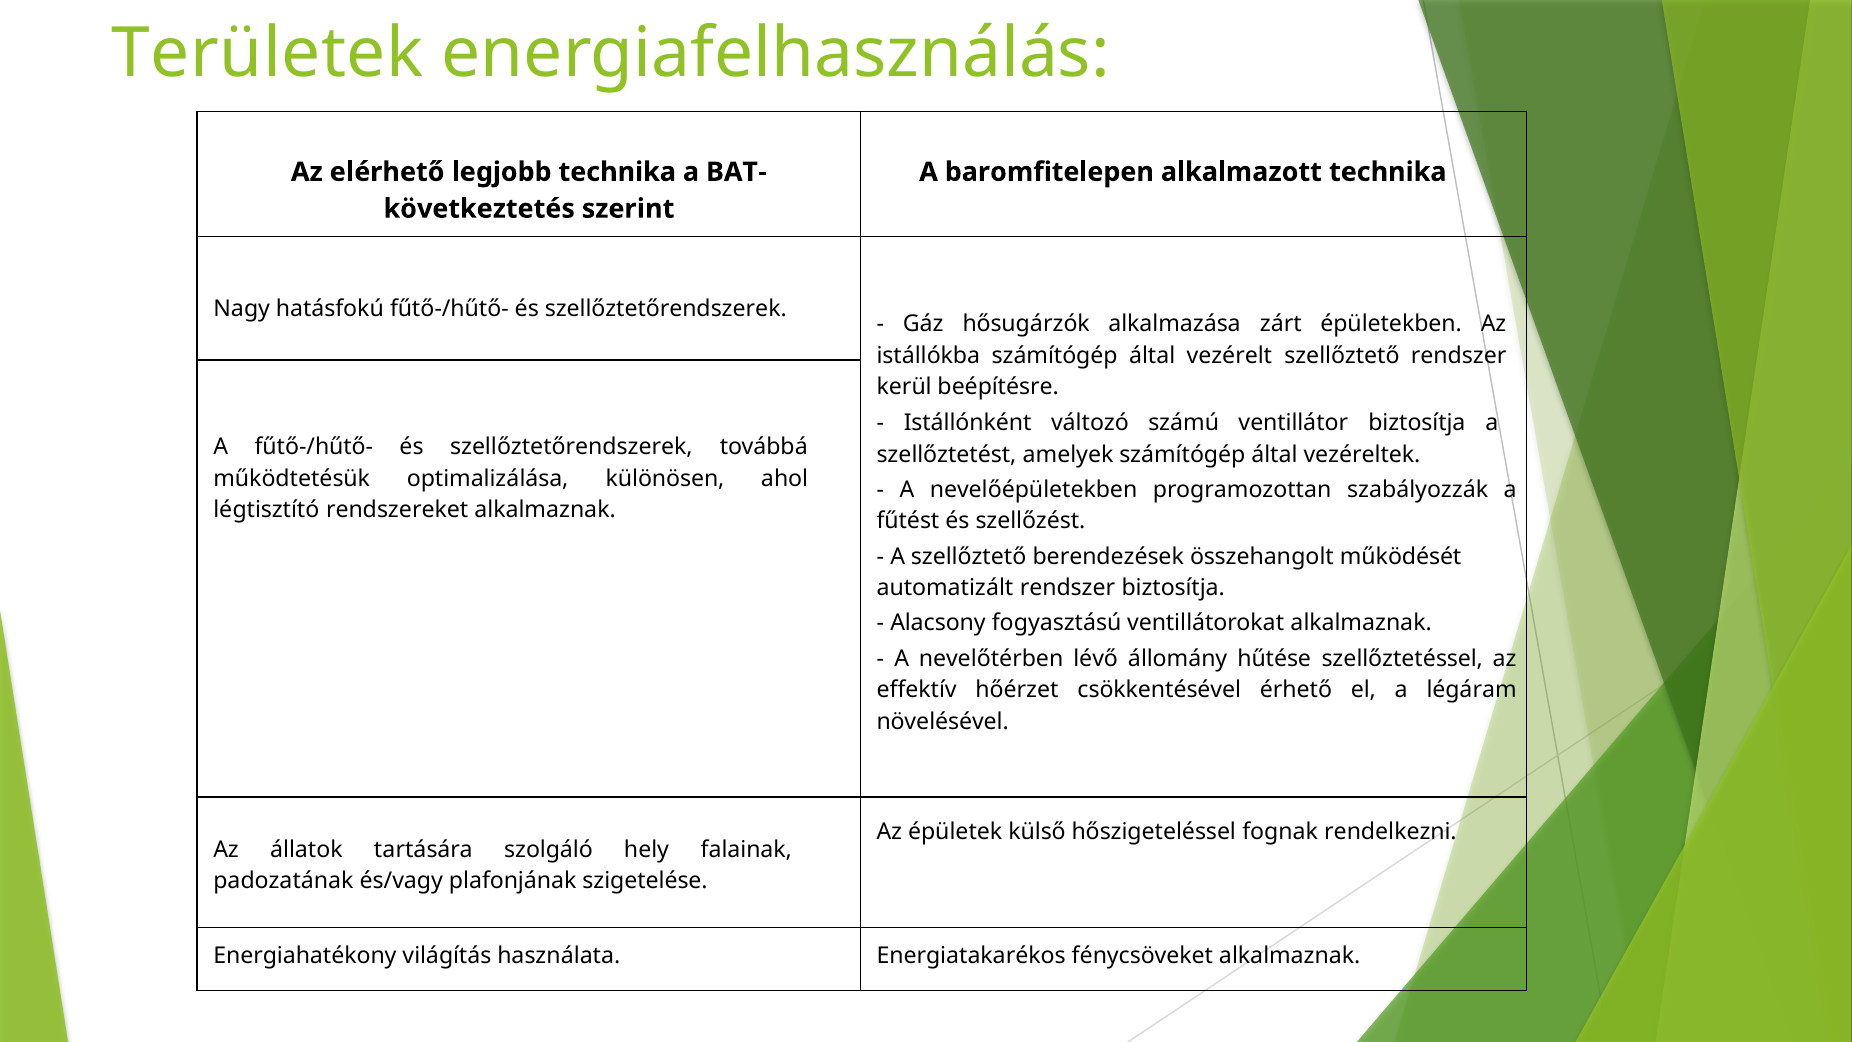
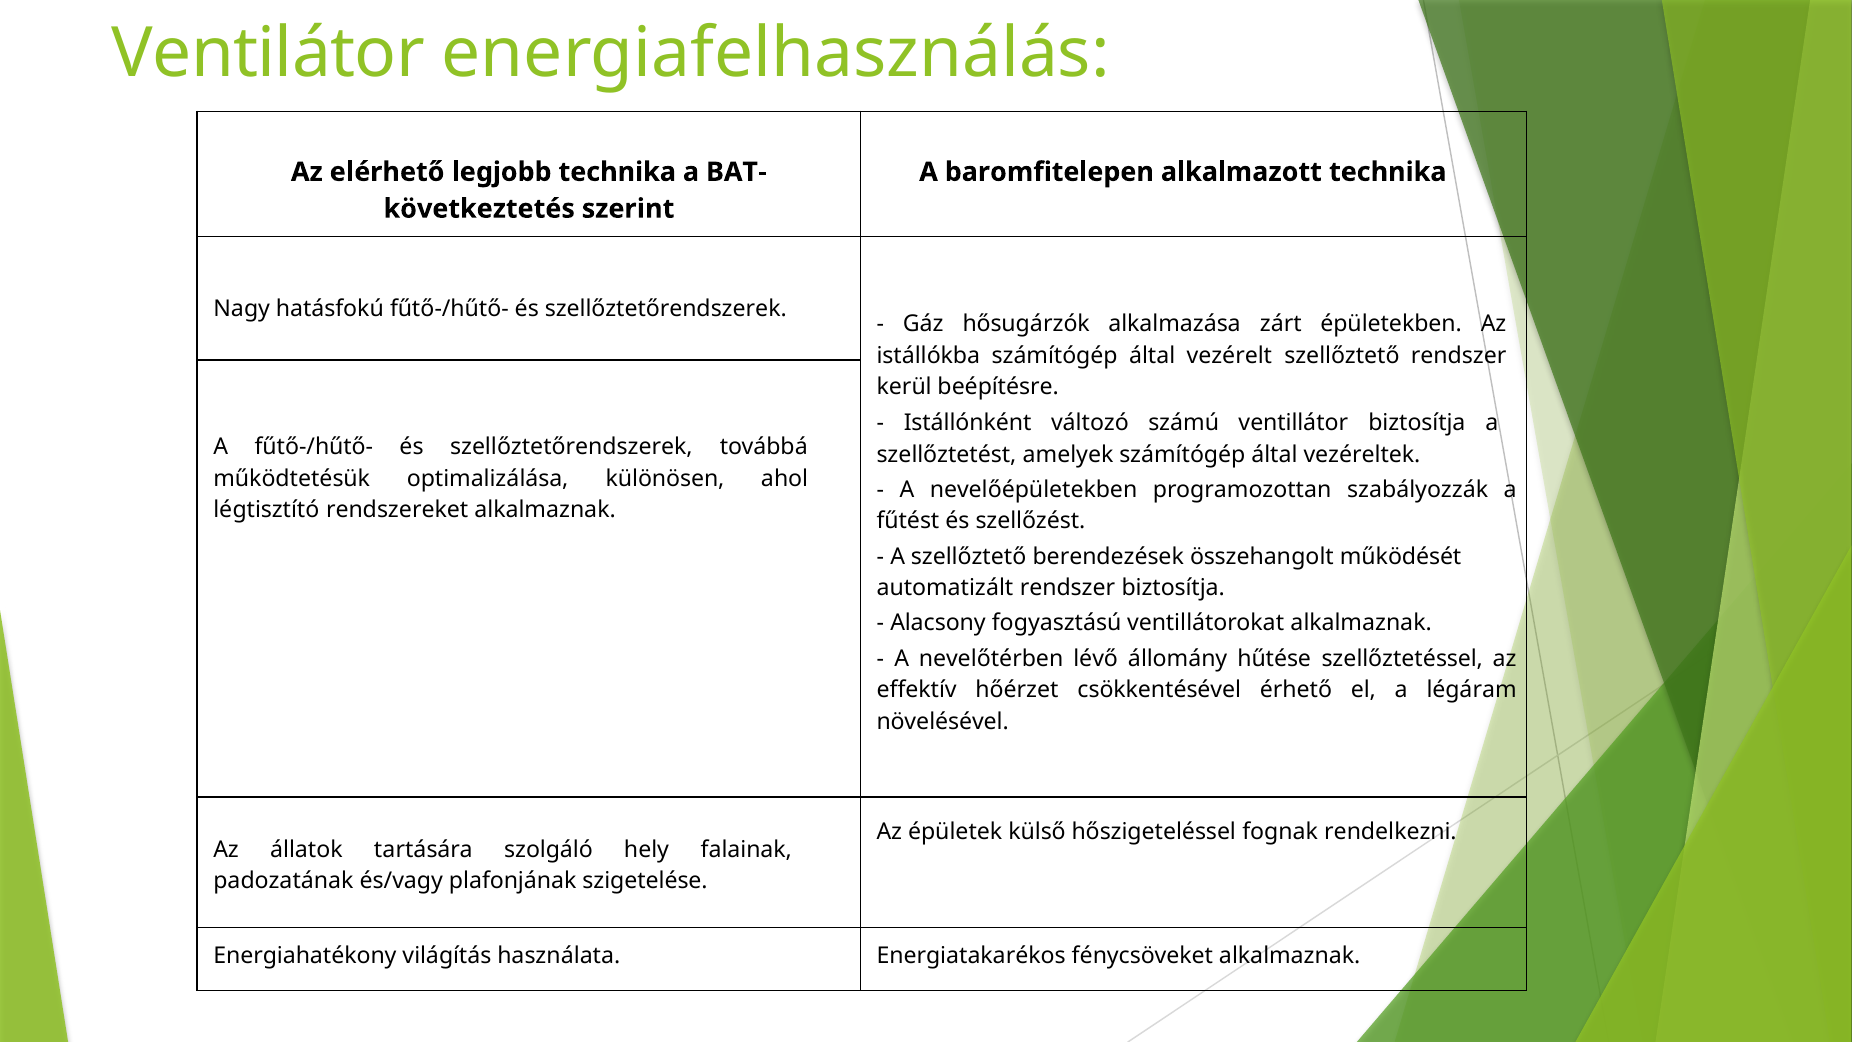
Területek: Területek -> Ventilátor
